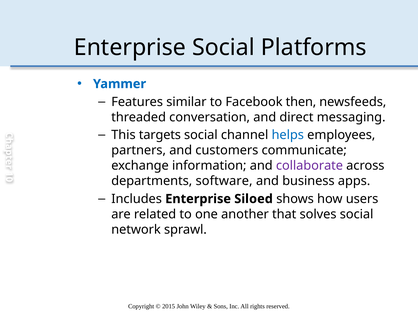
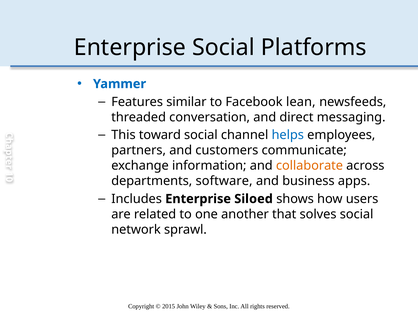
then: then -> lean
targets: targets -> toward
collaborate colour: purple -> orange
